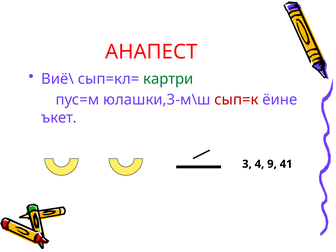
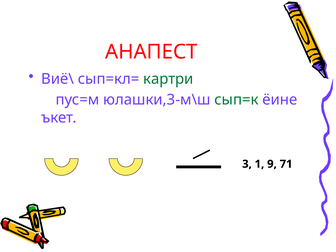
сып=к colour: red -> green
4: 4 -> 1
41: 41 -> 71
